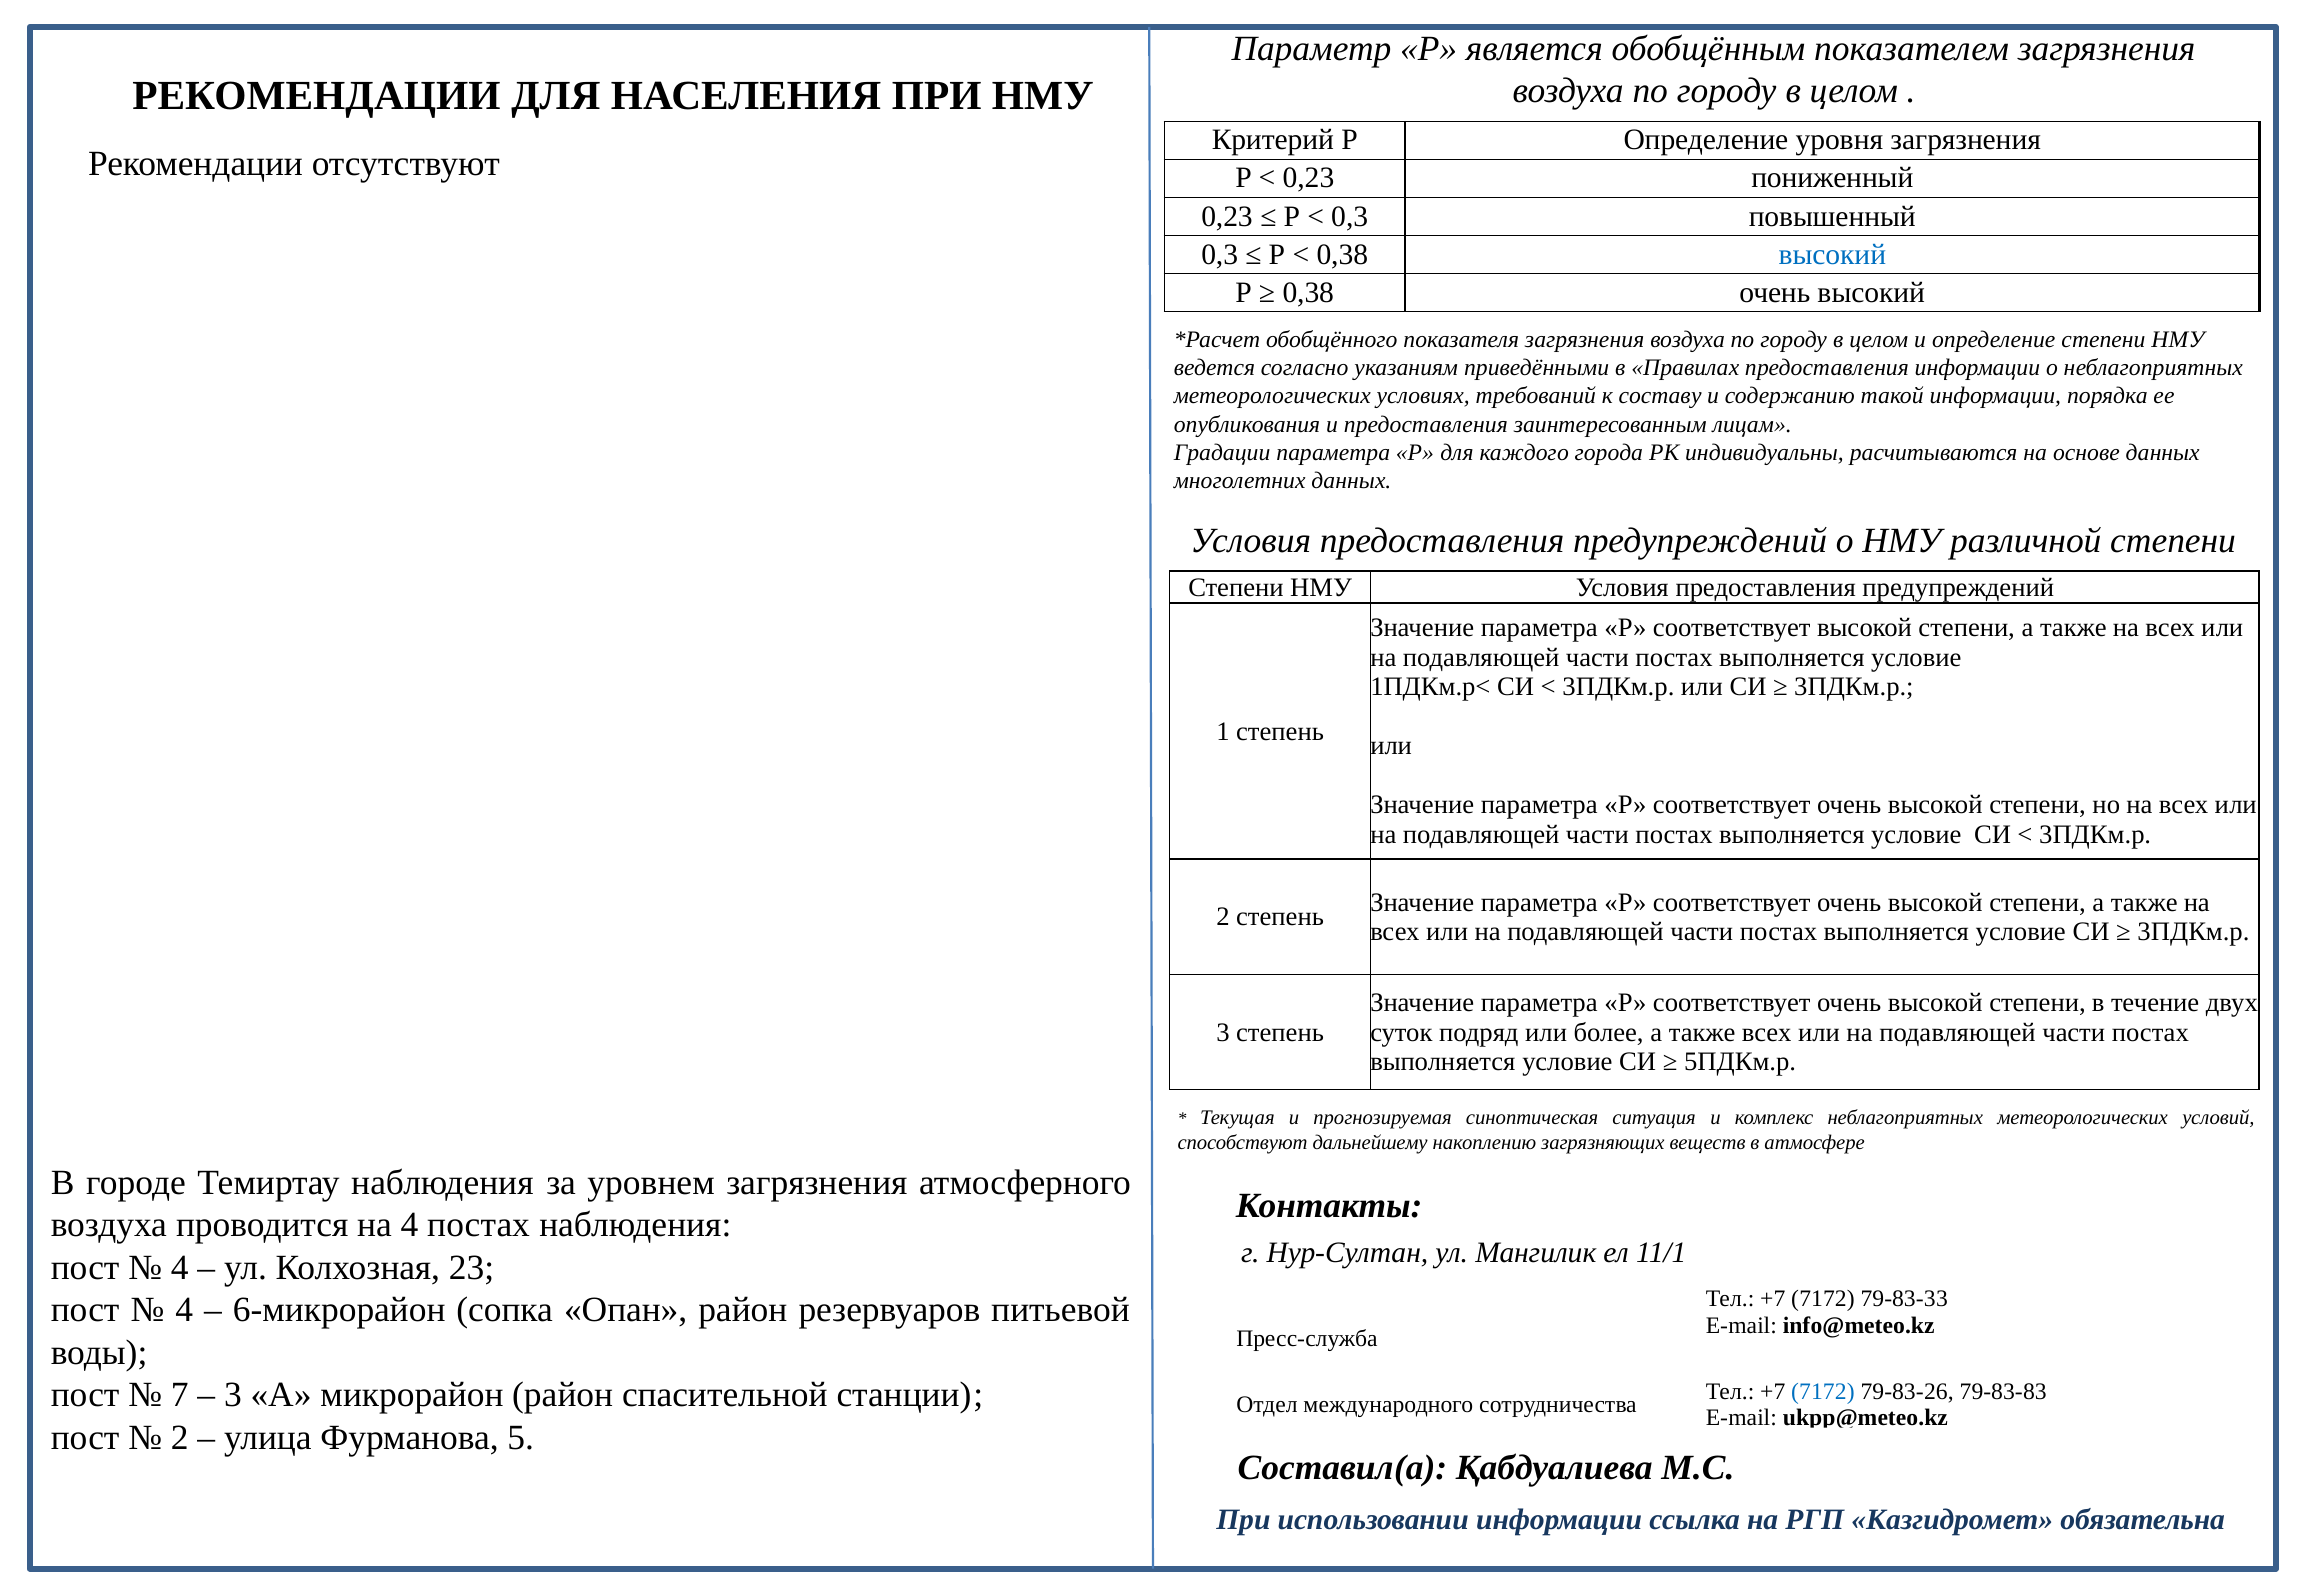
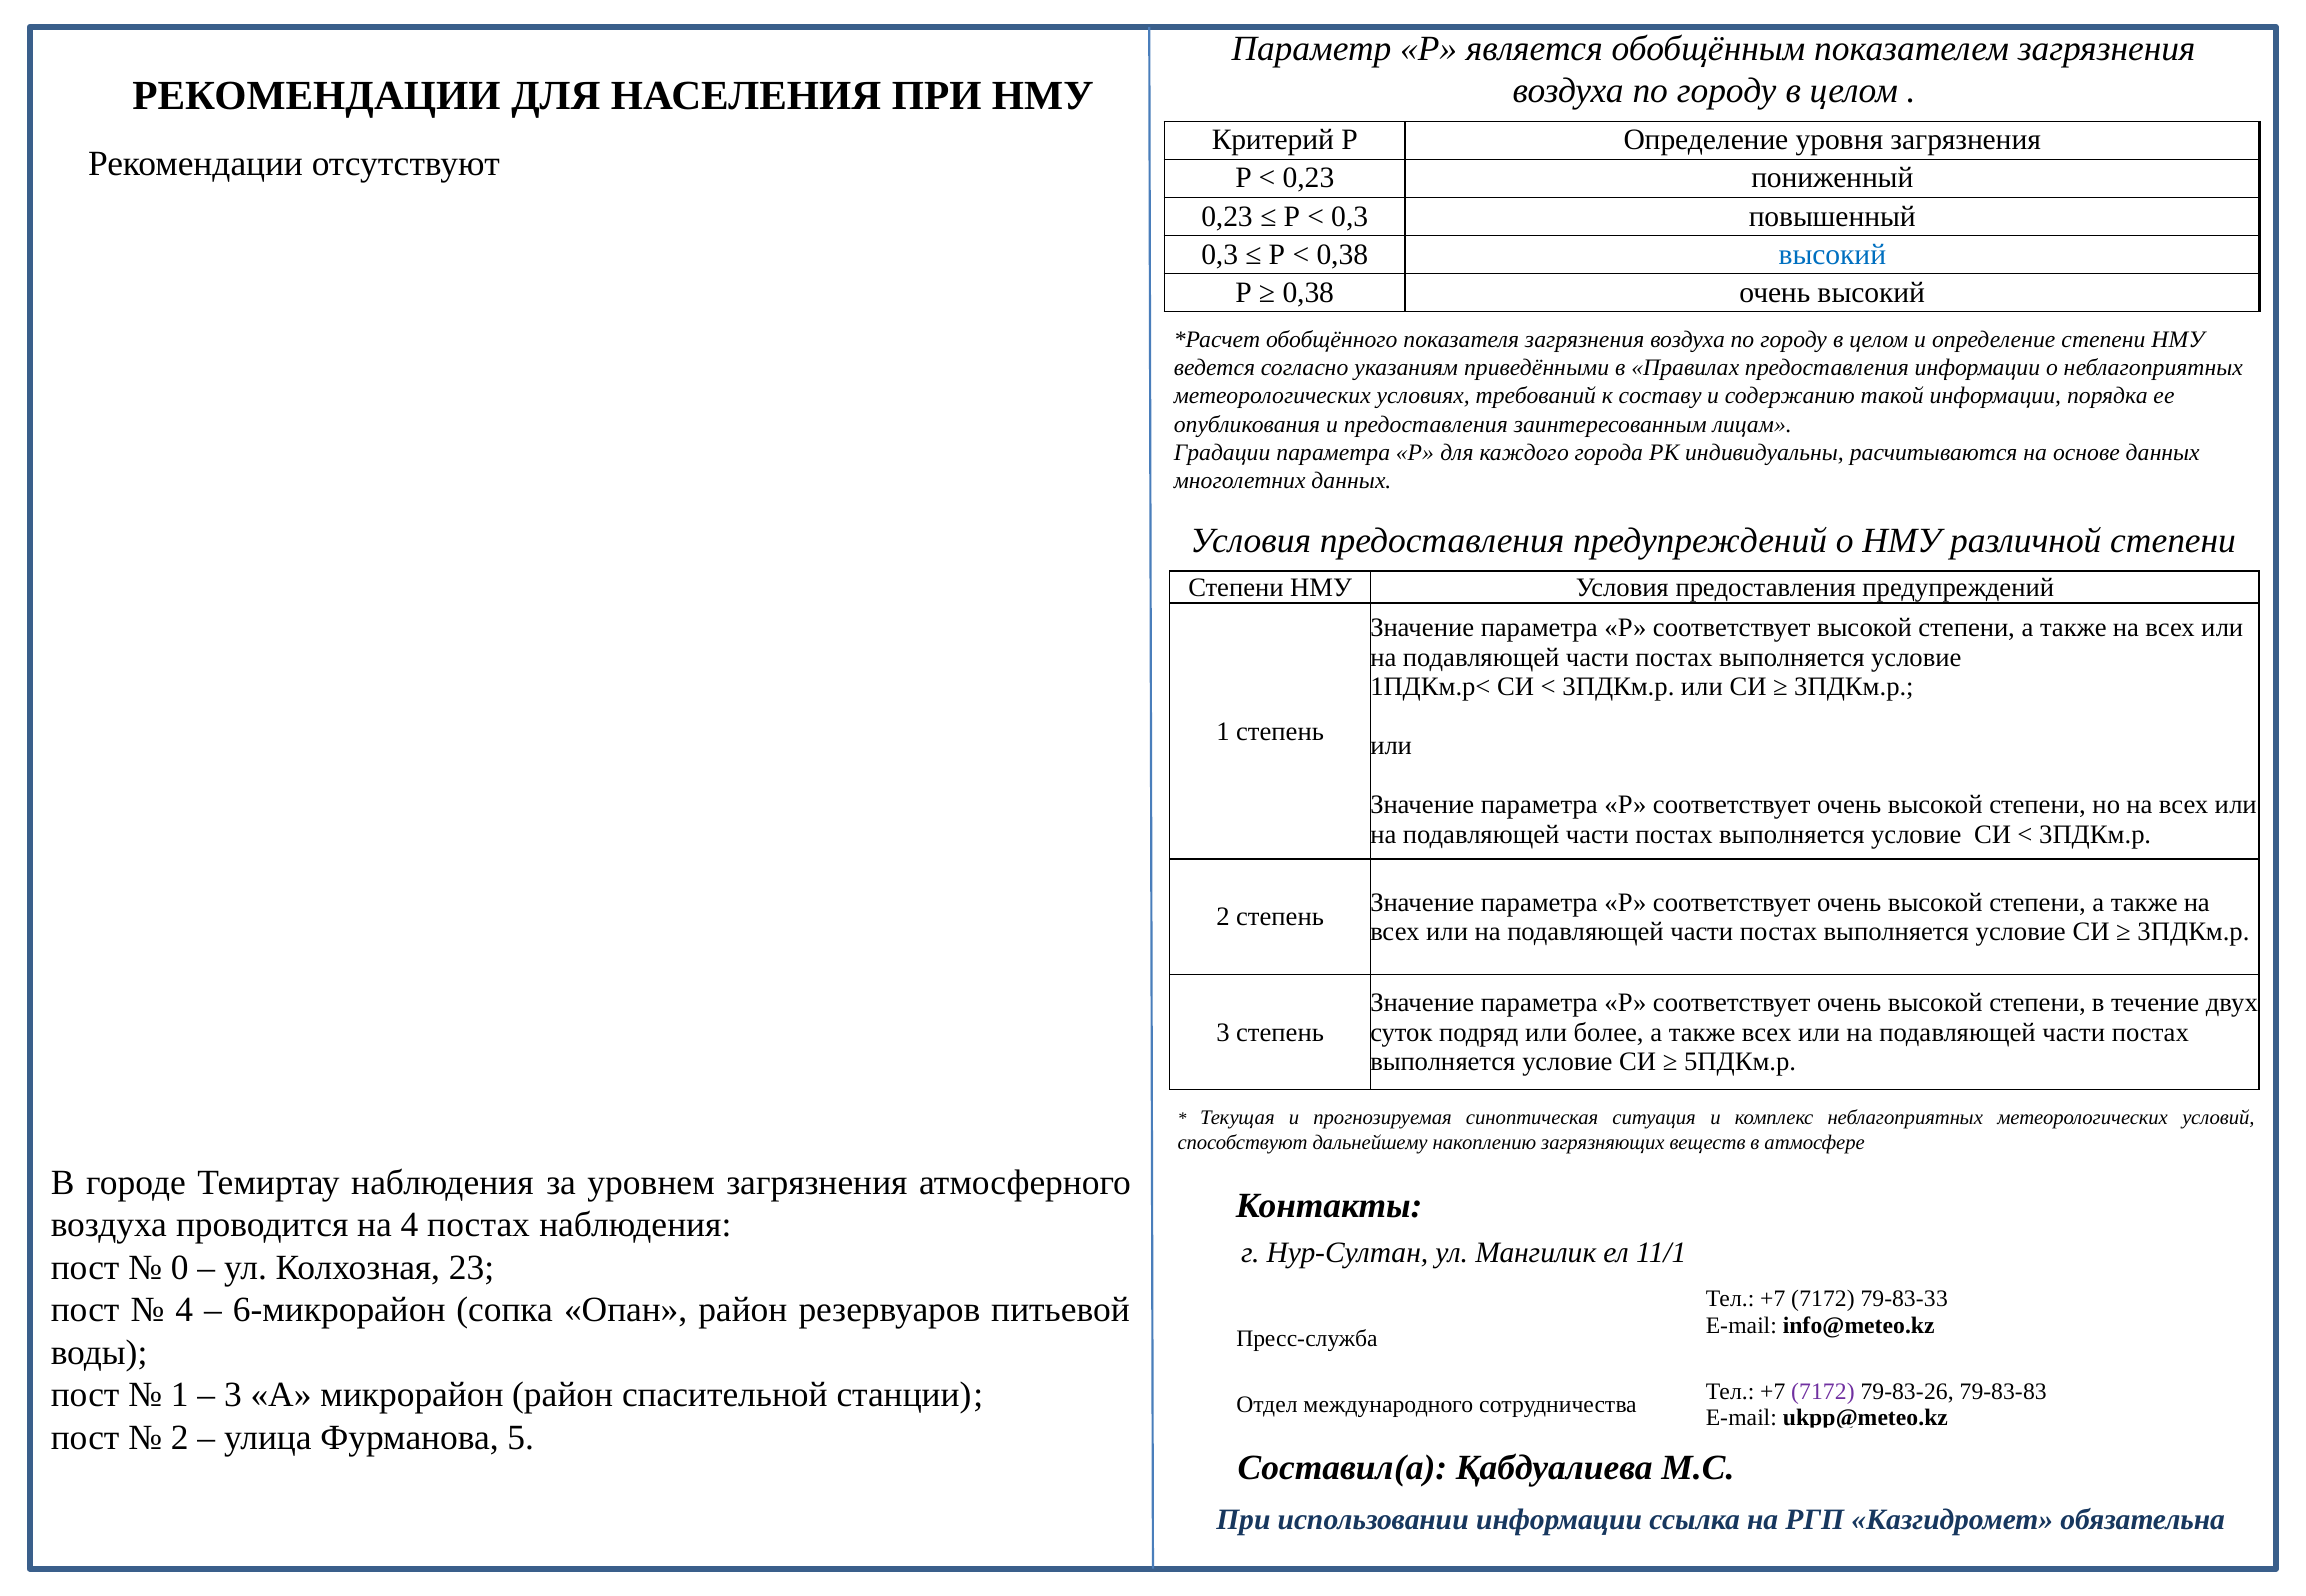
4 at (180, 1268): 4 -> 0
7 at (180, 1396): 7 -> 1
7172 at (1823, 1392) colour: blue -> purple
